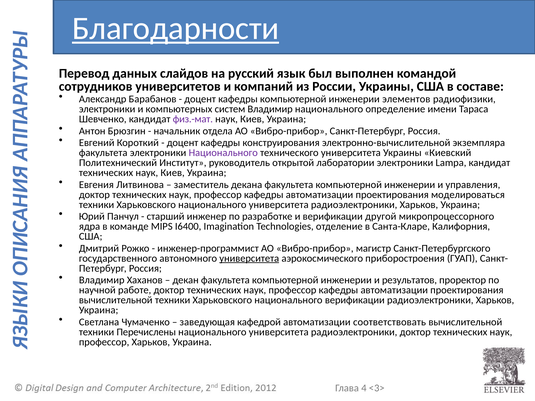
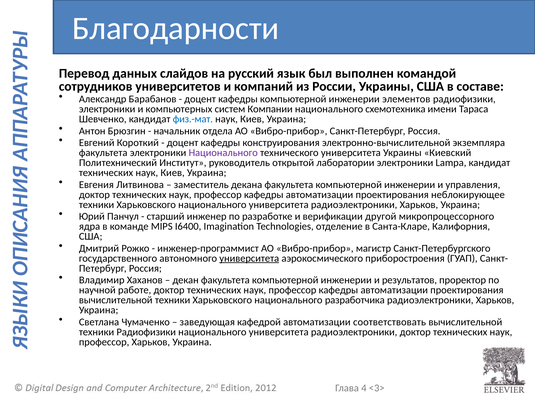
Благодарности underline: present -> none
систем Владимир: Владимир -> Компании
определение: определение -> схемотехника
физ.-мат colour: purple -> blue
моделироваться: моделироваться -> неблокирующее
национального верификации: верификации -> разработчика
техники Перечислены: Перечислены -> Радиофизики
